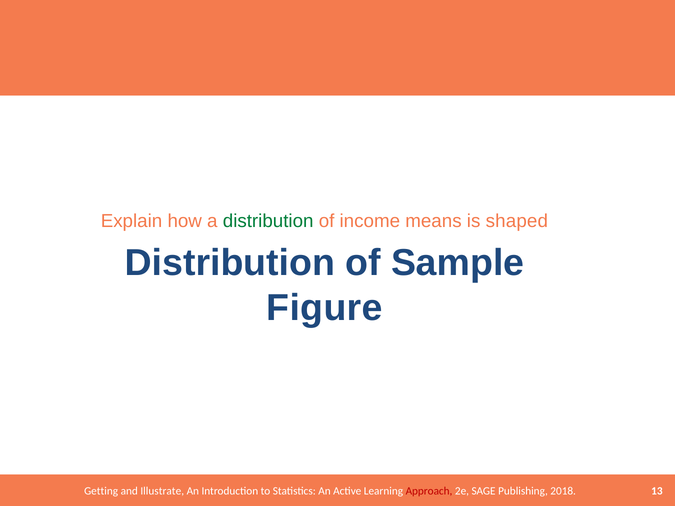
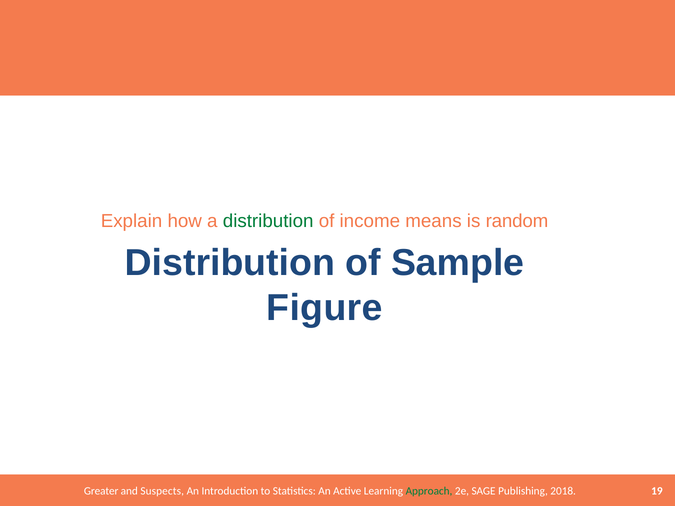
shaped: shaped -> random
Getting: Getting -> Greater
Illustrate: Illustrate -> Suspects
Approach colour: red -> green
13: 13 -> 19
